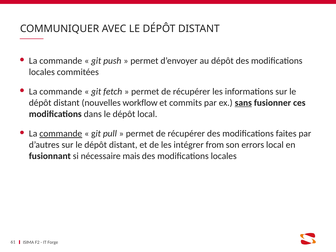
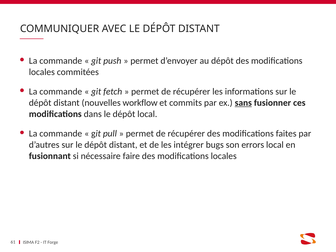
commande at (61, 134) underline: present -> none
from: from -> bugs
mais: mais -> faire
